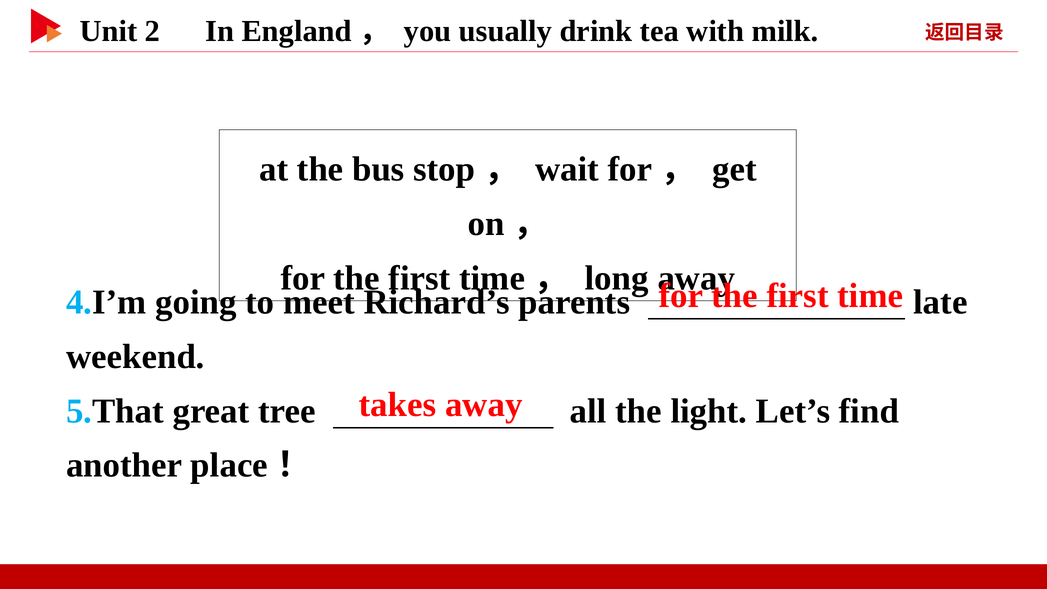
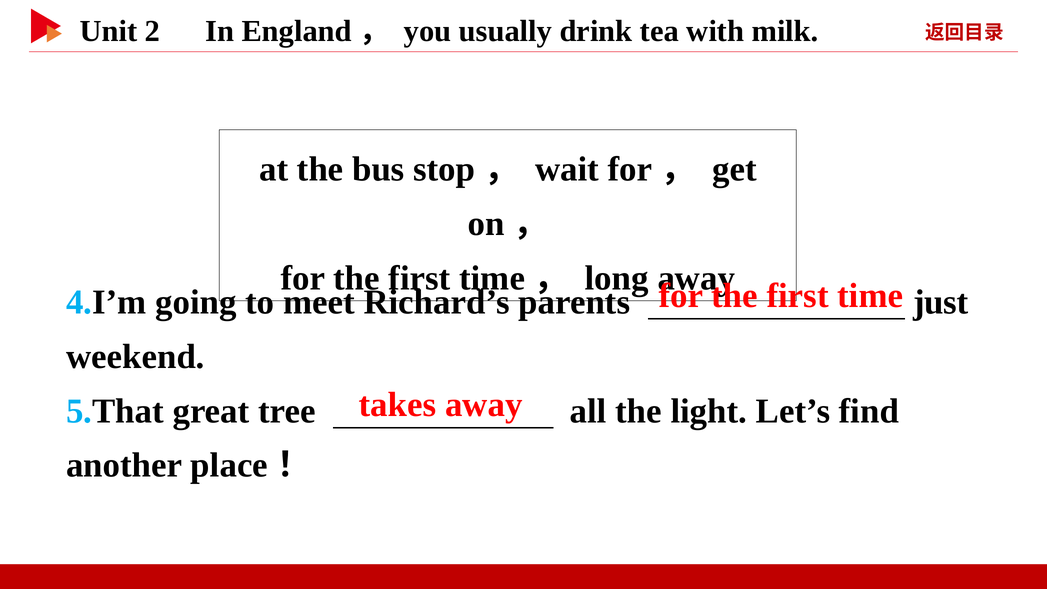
late: late -> just
